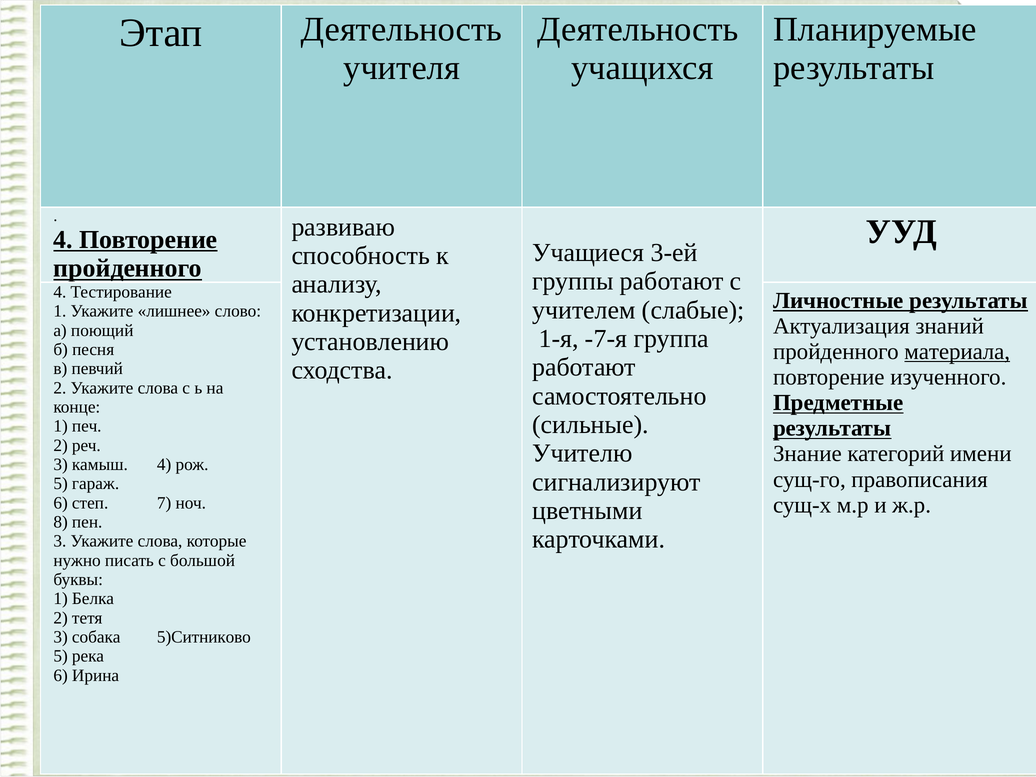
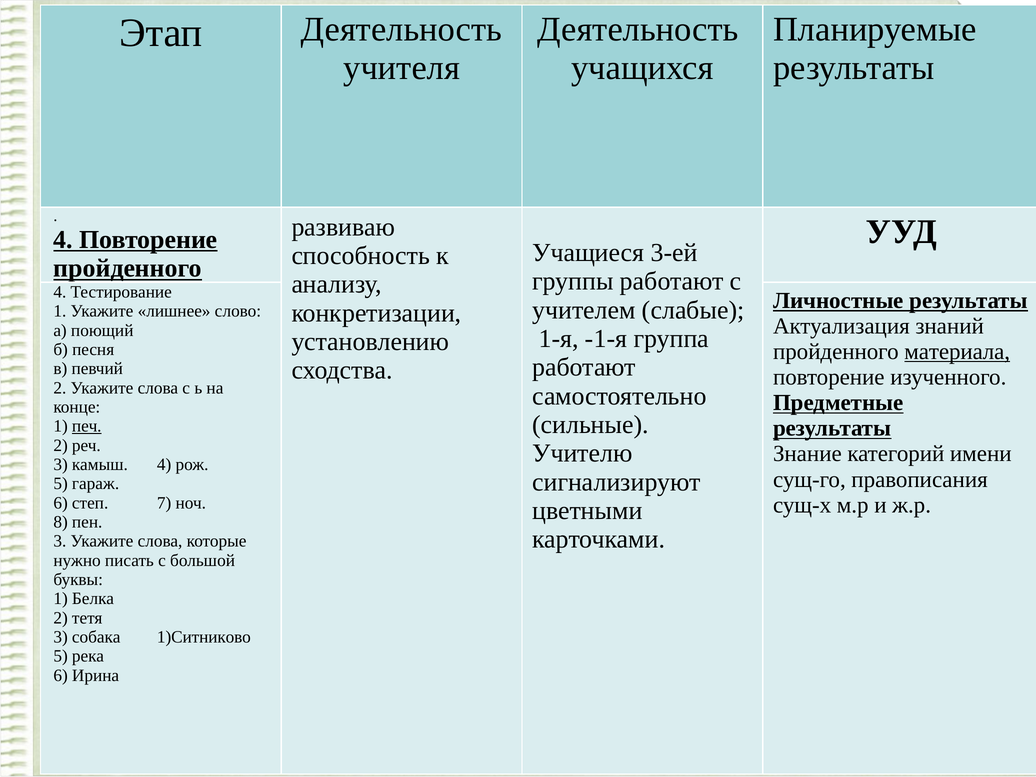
-7-я: -7-я -> -1-я
печ underline: none -> present
5)Ситниково: 5)Ситниково -> 1)Ситниково
